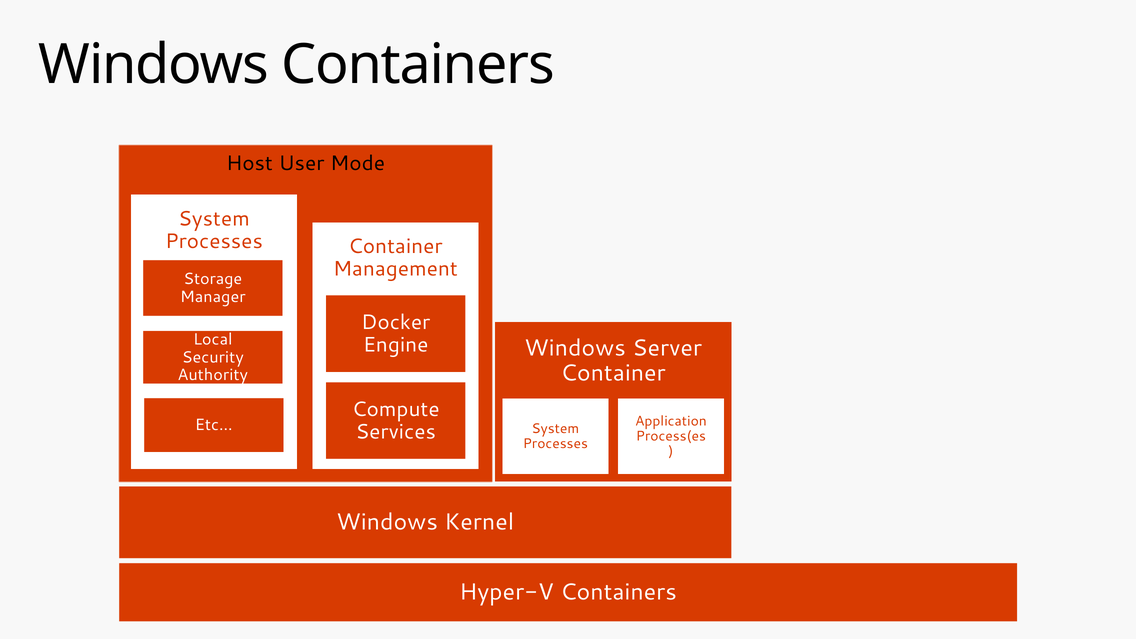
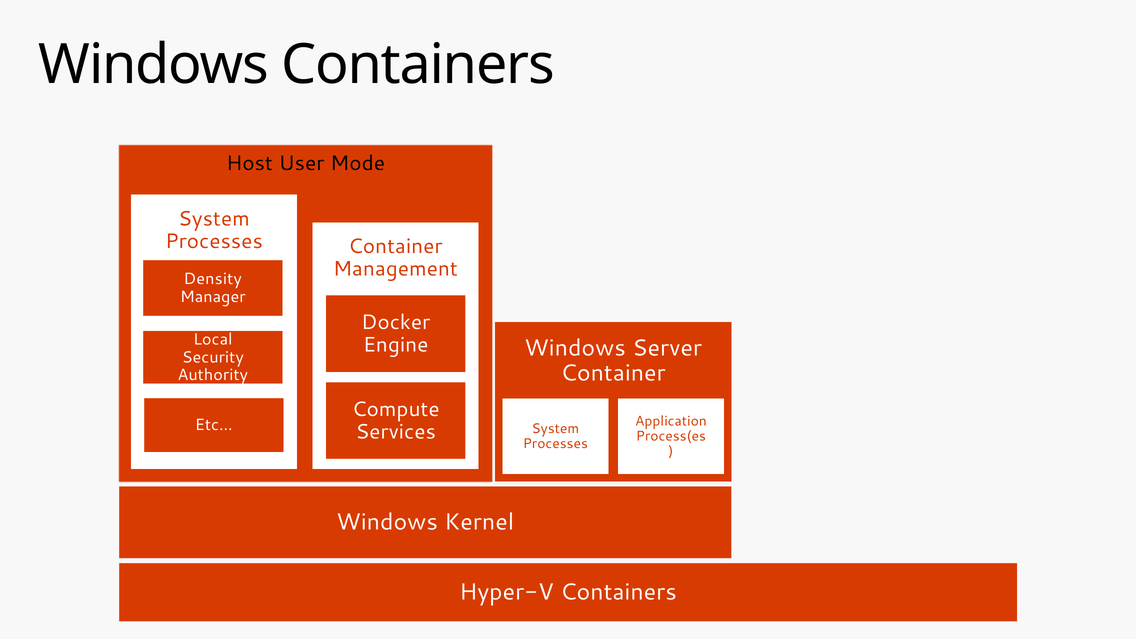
Storage: Storage -> Density
